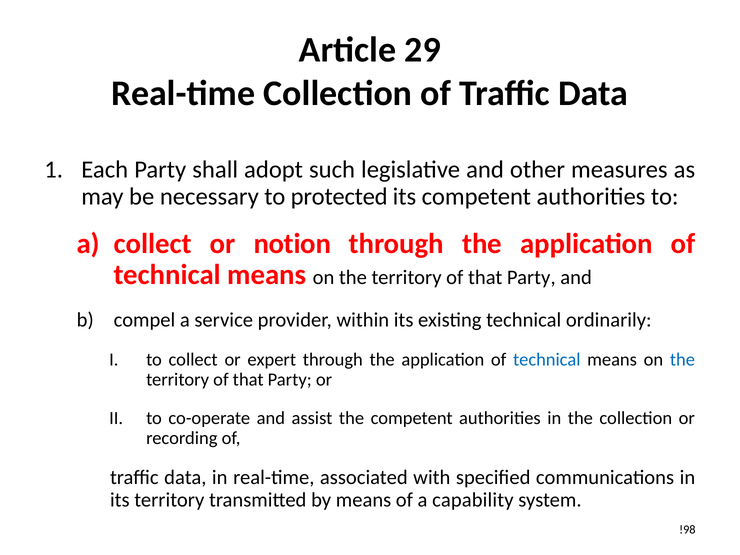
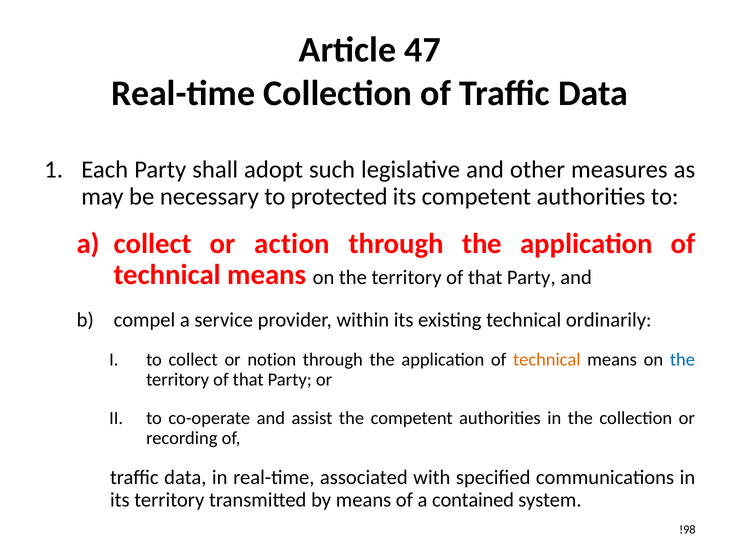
29: 29 -> 47
notion: notion -> action
expert: expert -> notion
technical at (547, 360) colour: blue -> orange
capability: capability -> contained
